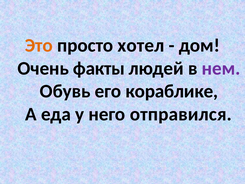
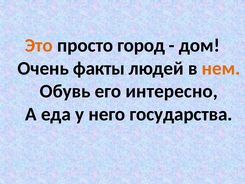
хотел: хотел -> город
нем colour: purple -> orange
кораблике: кораблике -> интересно
отправился: отправился -> государства
